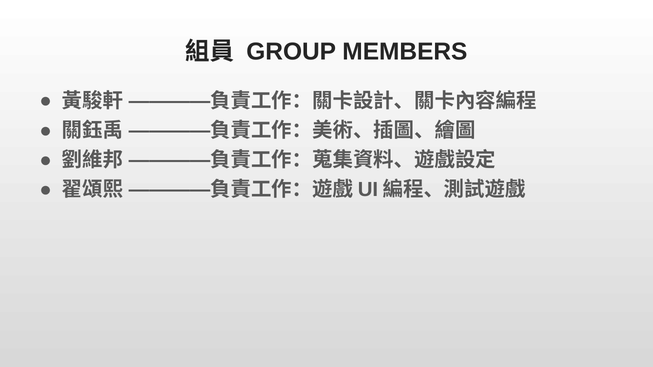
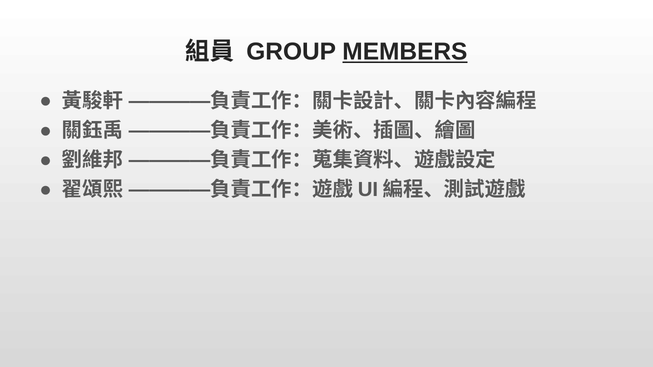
MEMBERS underline: none -> present
